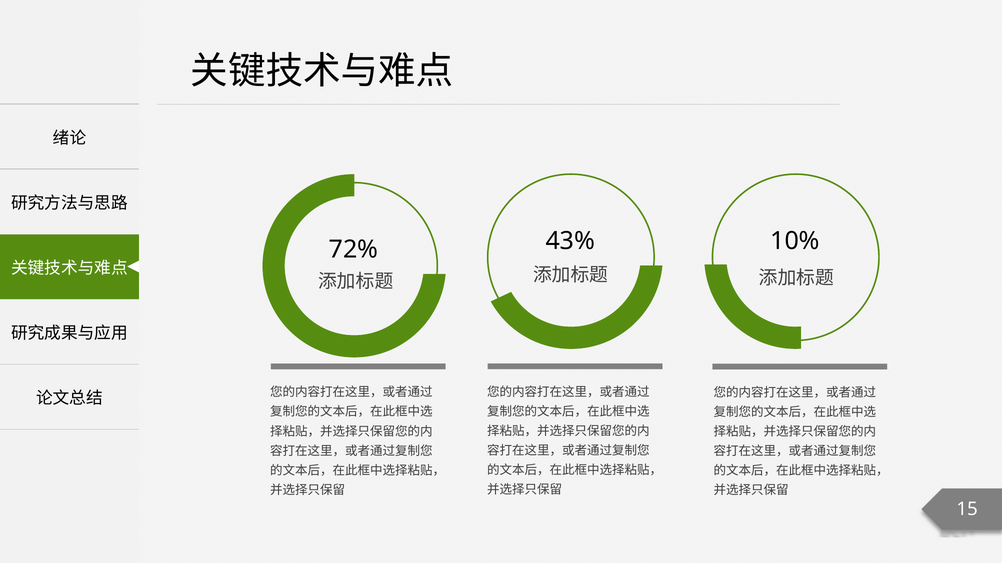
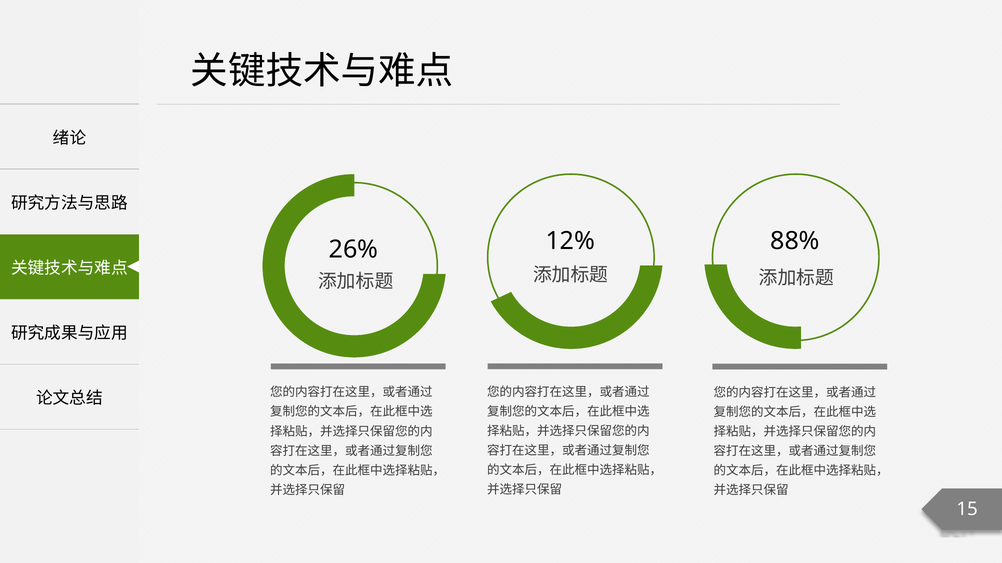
43%: 43% -> 12%
10%: 10% -> 88%
72%: 72% -> 26%
